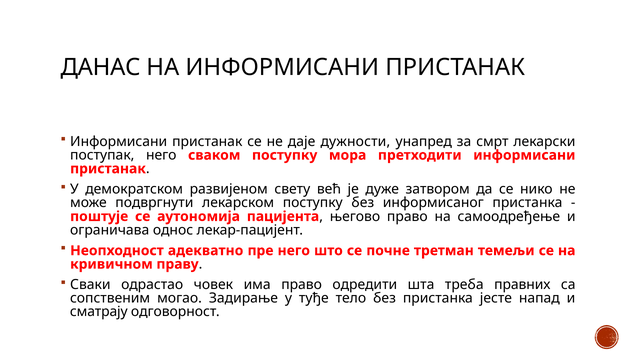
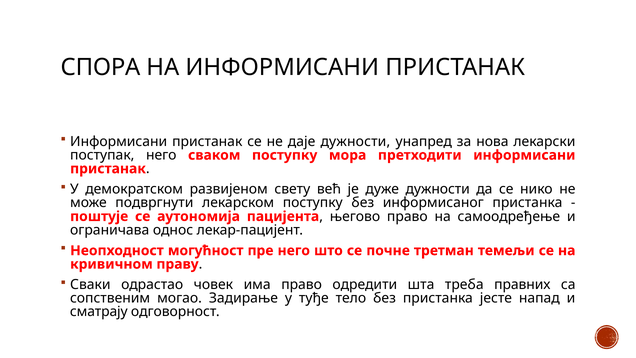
ДАНАС: ДАНАС -> СПОРА
смрт: смрт -> нова
дуже затвором: затвором -> дужности
адекватно: адекватно -> могућност
